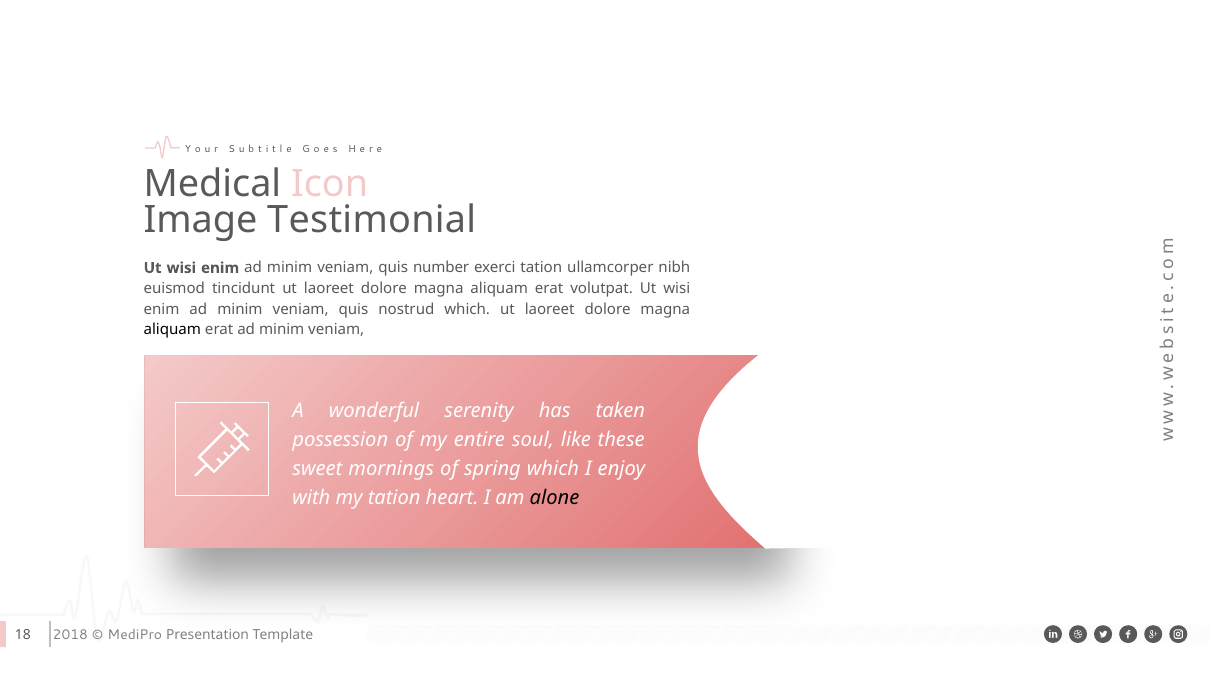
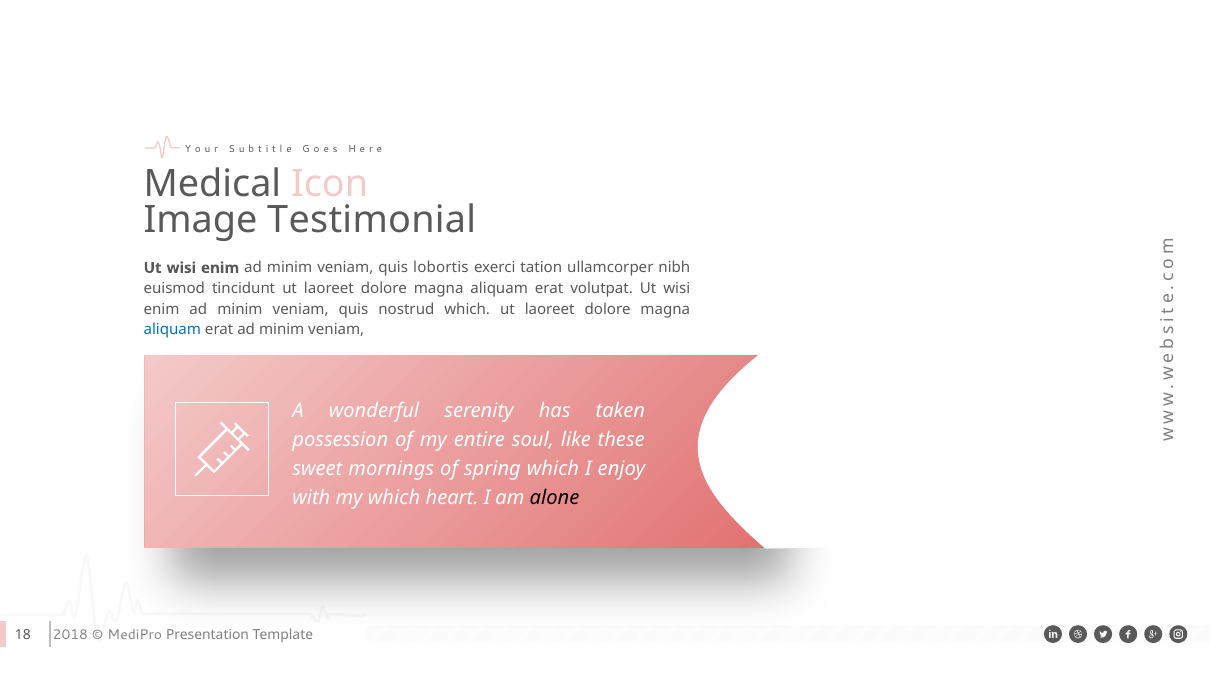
number: number -> lobortis
aliquam at (172, 330) colour: black -> blue
my tation: tation -> which
